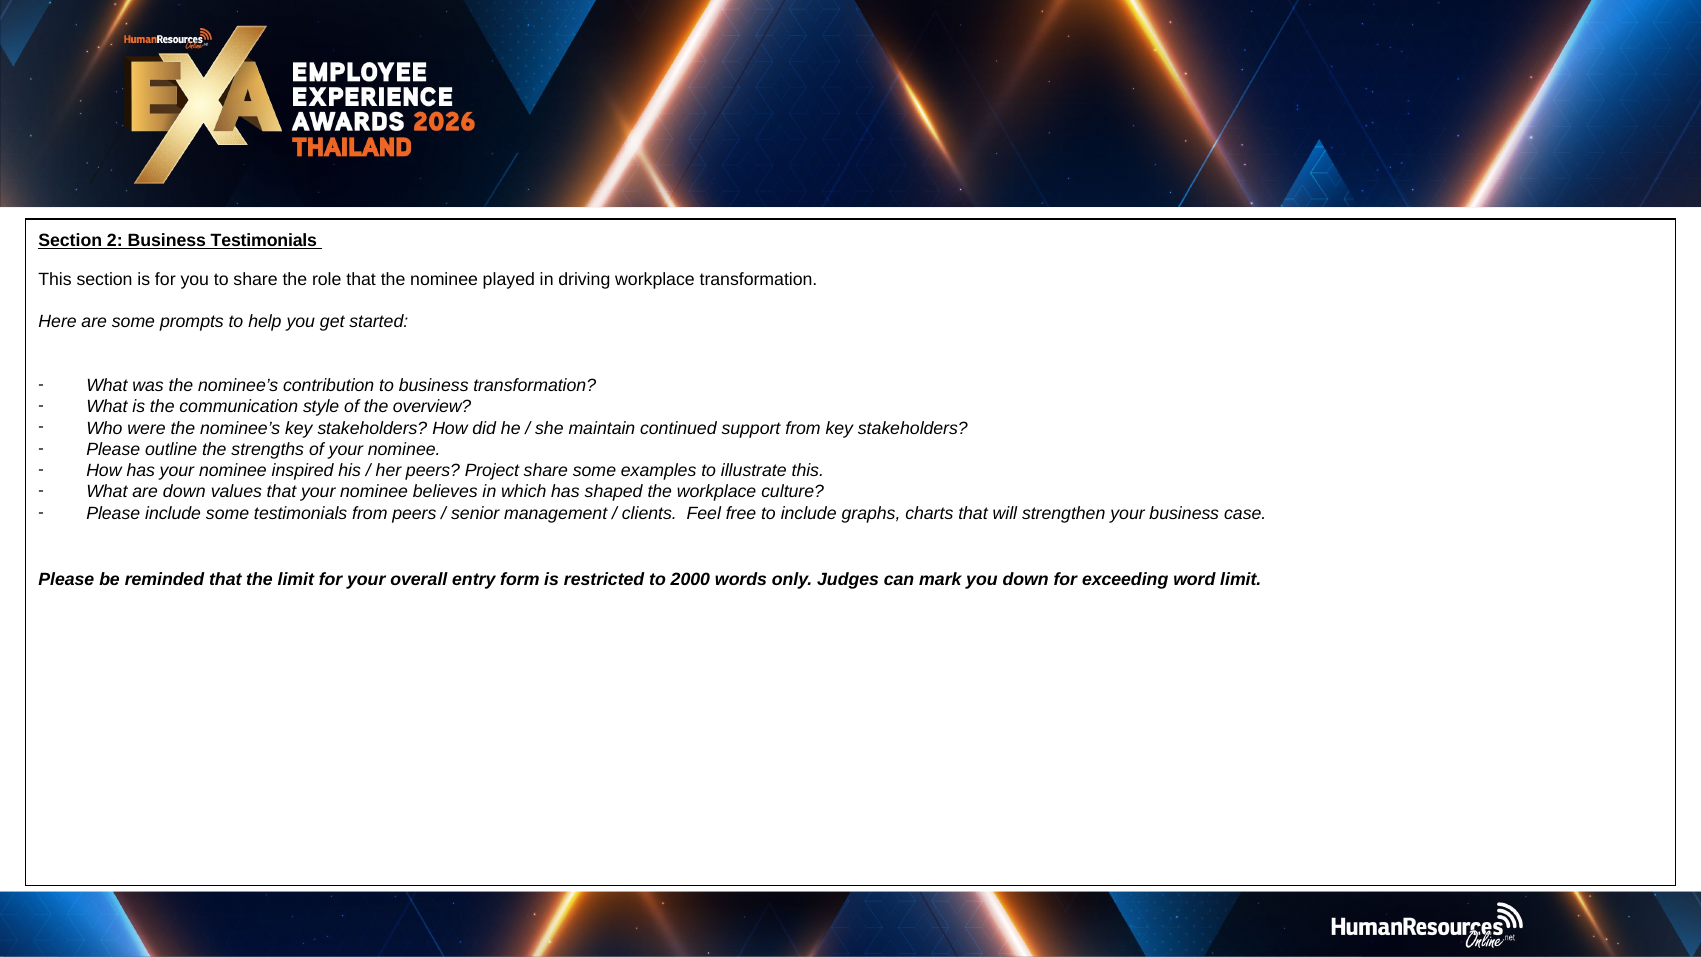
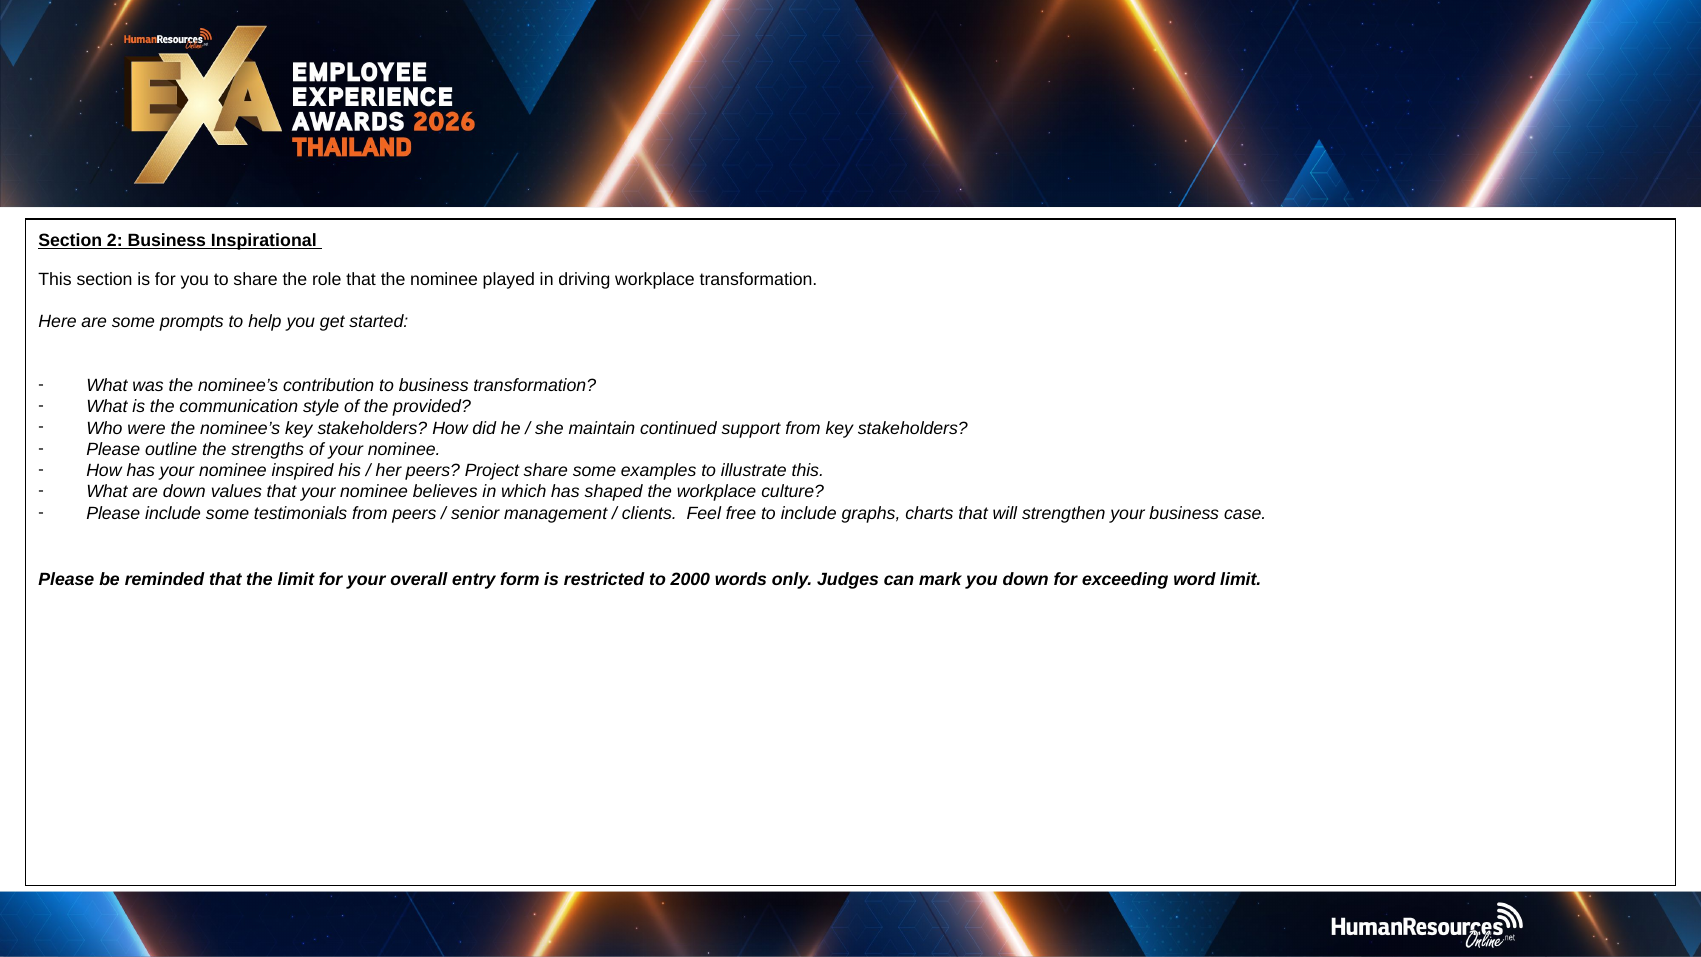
Business Testimonials: Testimonials -> Inspirational
overview: overview -> provided
